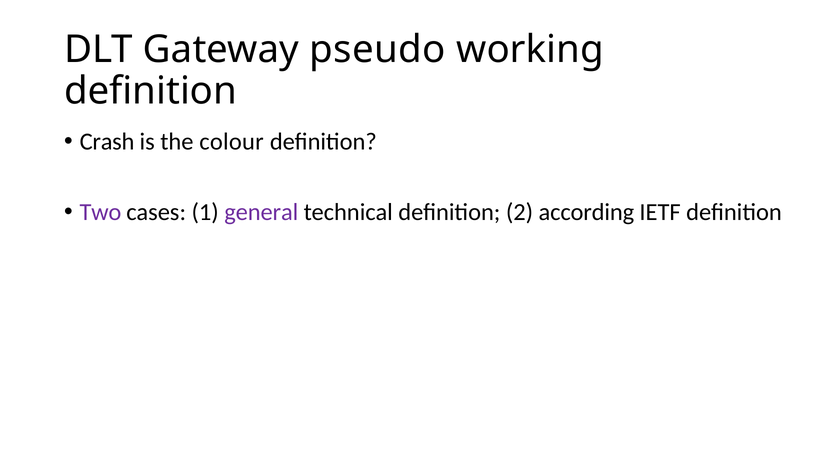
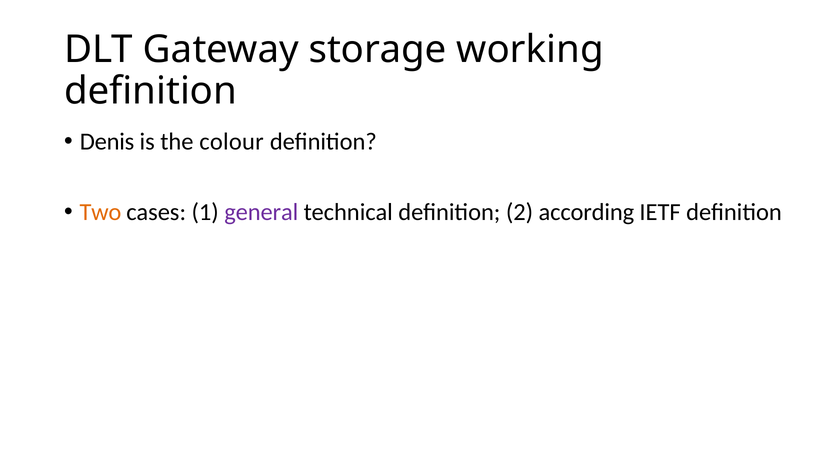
pseudo: pseudo -> storage
Crash: Crash -> Denis
Two colour: purple -> orange
